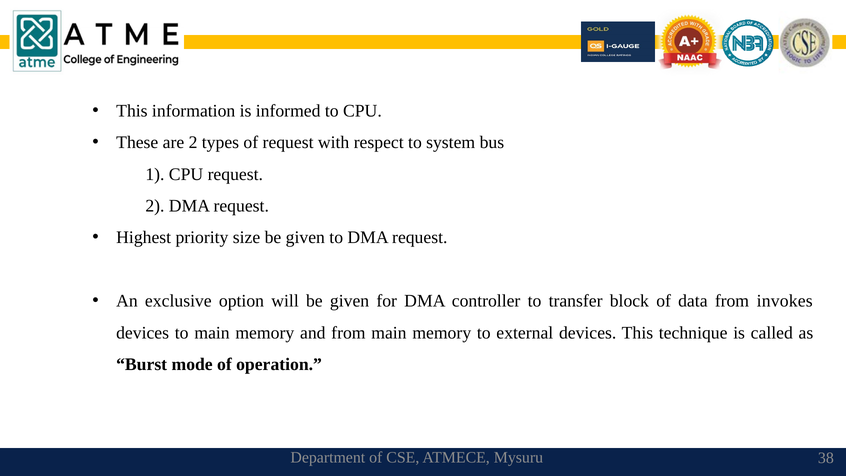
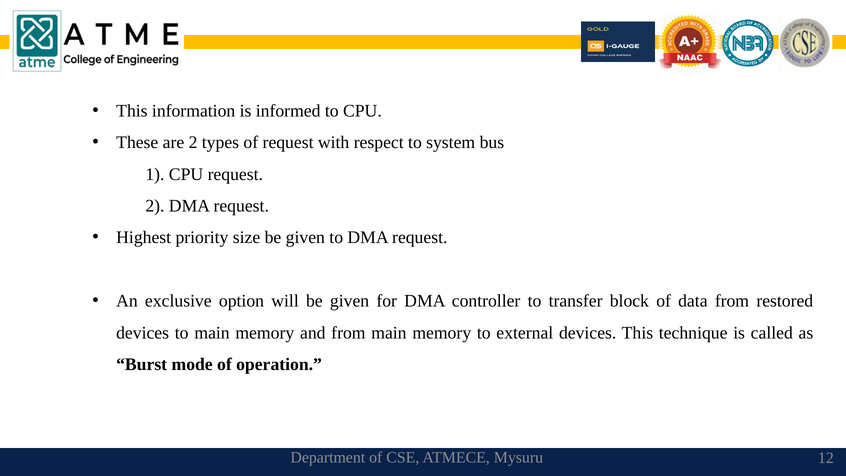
invokes: invokes -> restored
38: 38 -> 12
